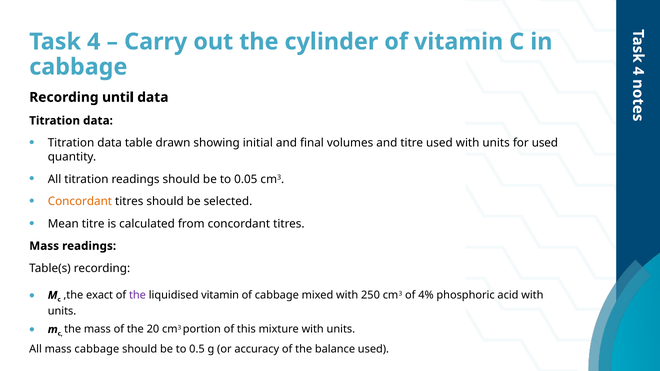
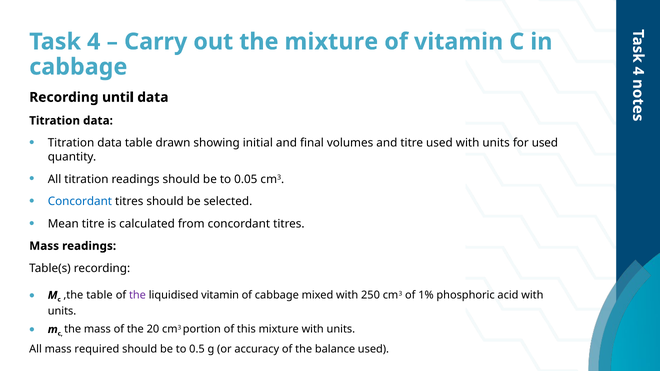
the cylinder: cylinder -> mixture
Concordant at (80, 202) colour: orange -> blue
,the exact: exact -> table
4%: 4% -> 1%
mass cabbage: cabbage -> required
